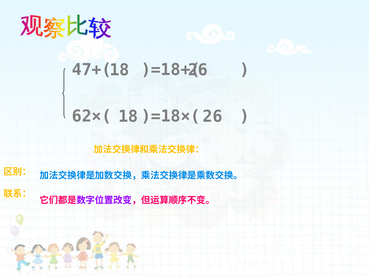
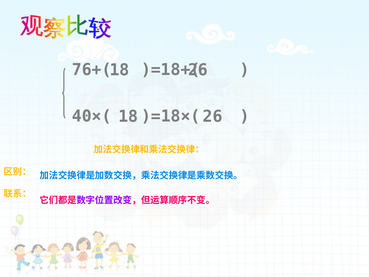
47+(: 47+( -> 76+(
62×(: 62×( -> 40×(
